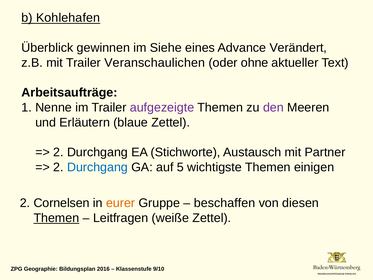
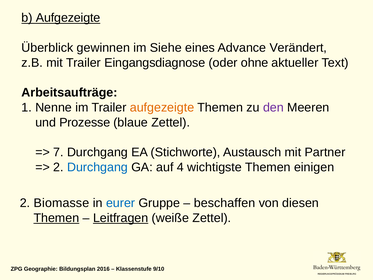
b Kohlehafen: Kohlehafen -> Aufgezeigte
Veranschaulichen: Veranschaulichen -> Eingangsdiagnose
aufgezeigte at (162, 107) colour: purple -> orange
Erläutern: Erläutern -> Prozesse
2 at (58, 152): 2 -> 7
5: 5 -> 4
Cornelsen: Cornelsen -> Biomasse
eurer colour: orange -> blue
Leitfragen underline: none -> present
